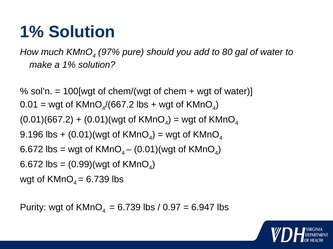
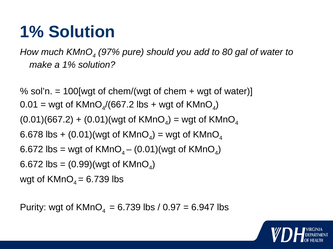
9.196: 9.196 -> 6.678
